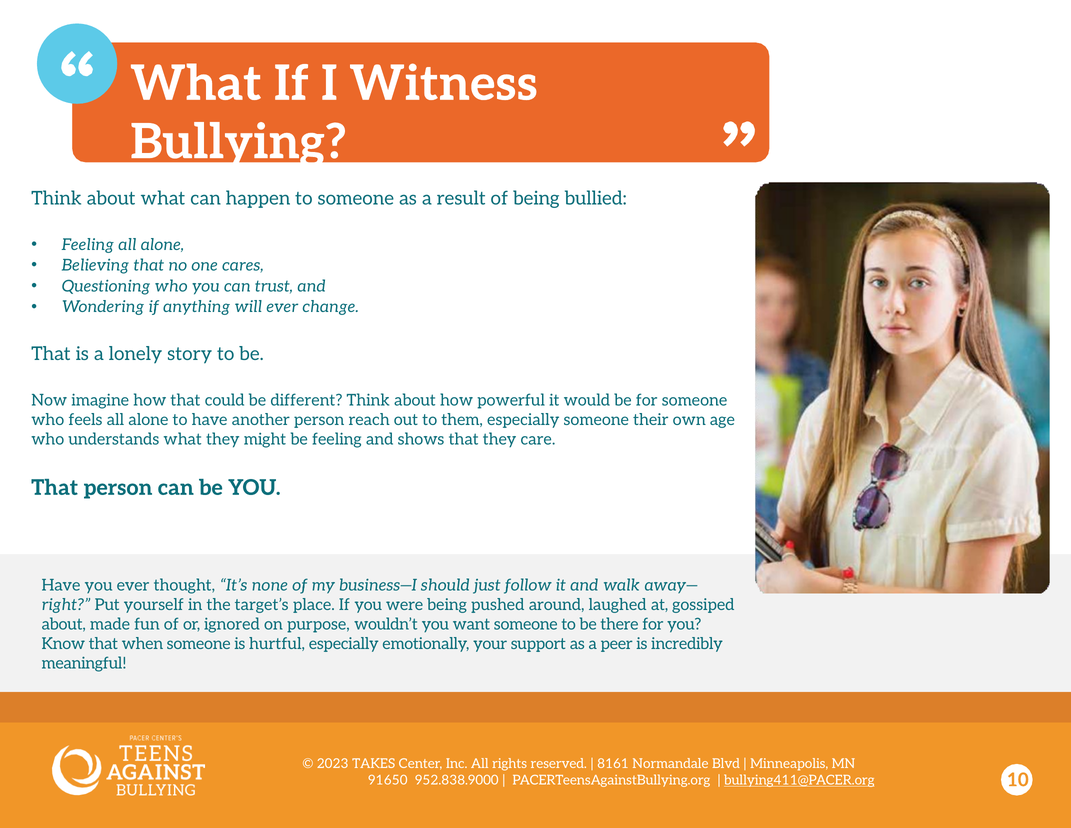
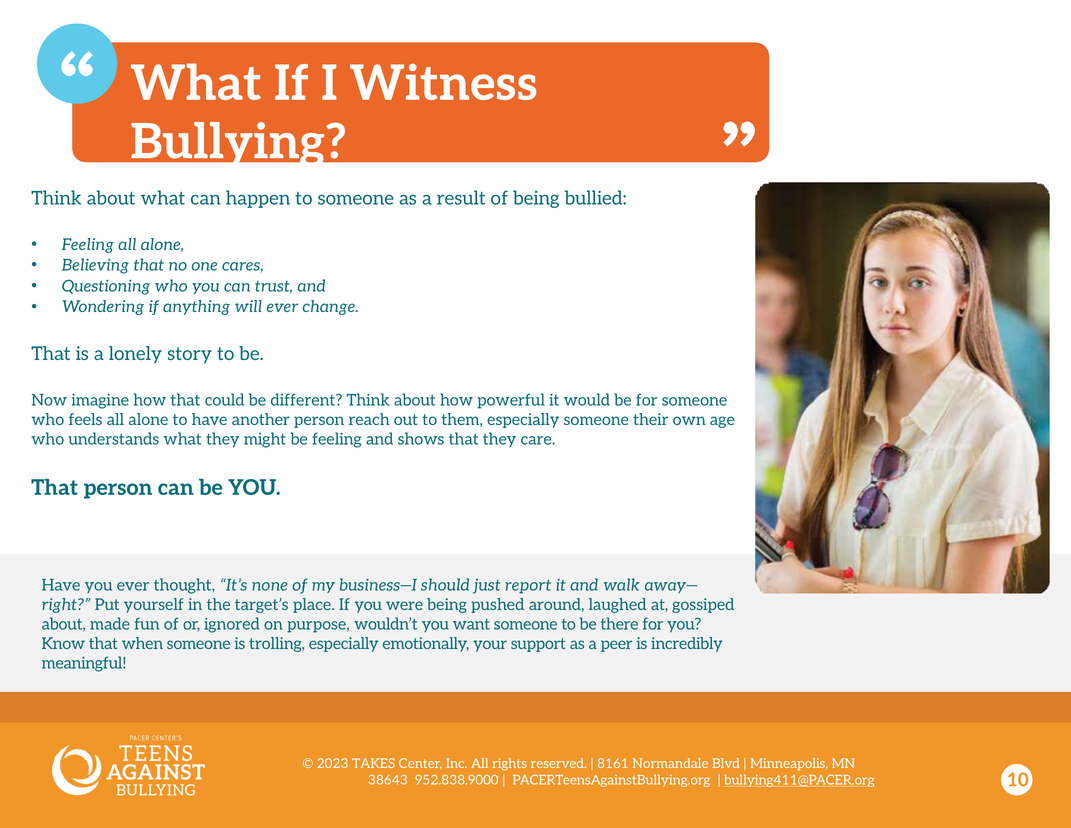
follow: follow -> report
hurtful: hurtful -> trolling
91650: 91650 -> 38643
